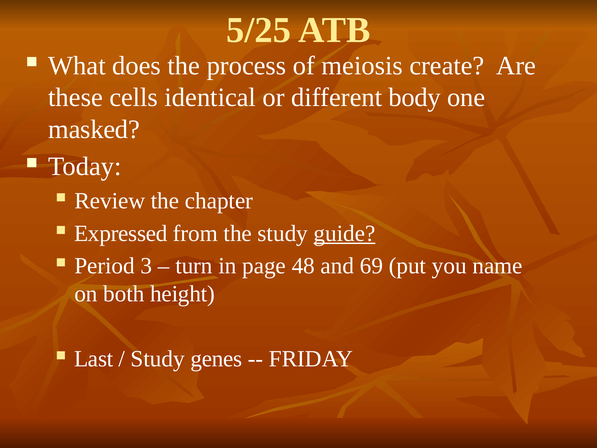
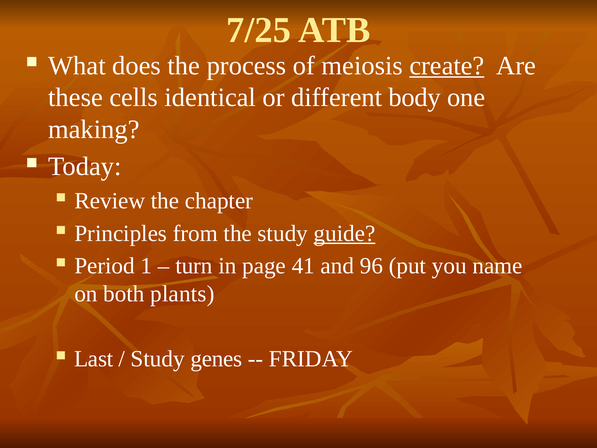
5/25: 5/25 -> 7/25
create underline: none -> present
masked: masked -> making
Expressed: Expressed -> Principles
3: 3 -> 1
48: 48 -> 41
69: 69 -> 96
height: height -> plants
